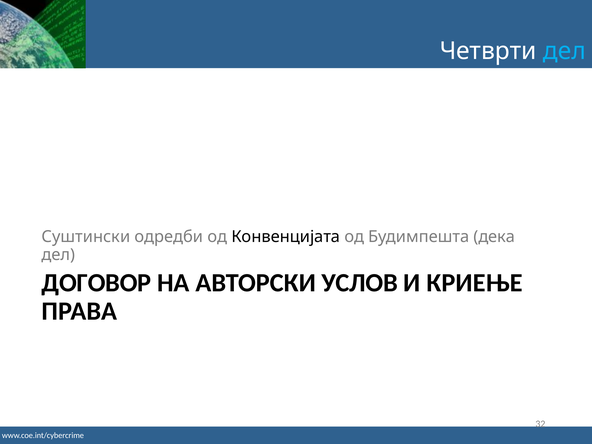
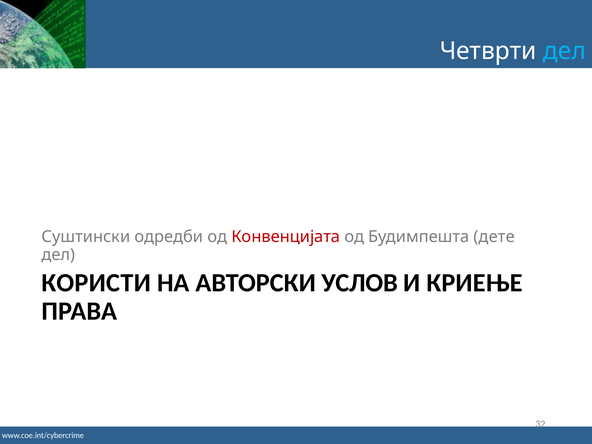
Конвенцијата colour: black -> red
дека: дека -> дете
ДОГОВОР: ДОГОВОР -> КОРИСТИ
